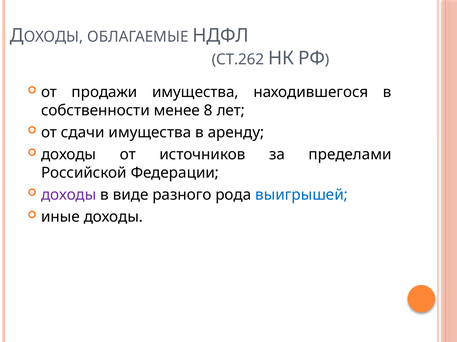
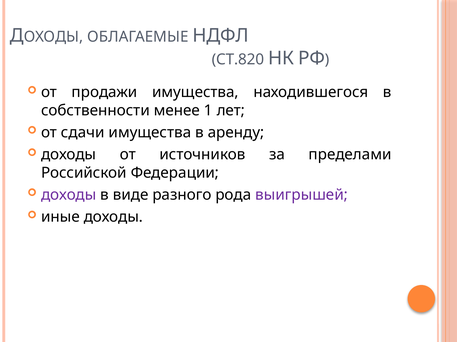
СТ.262: СТ.262 -> СТ.820
8: 8 -> 1
выигрышей colour: blue -> purple
